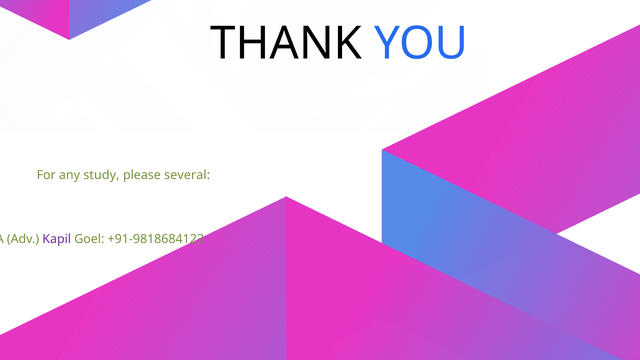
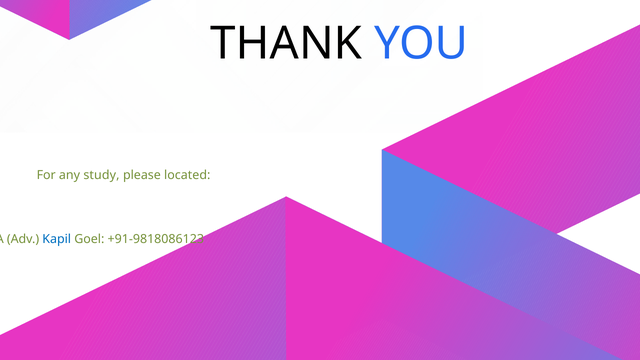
several: several -> located
Kapil colour: purple -> blue
+91-9818684123: +91-9818684123 -> +91-9818086123
